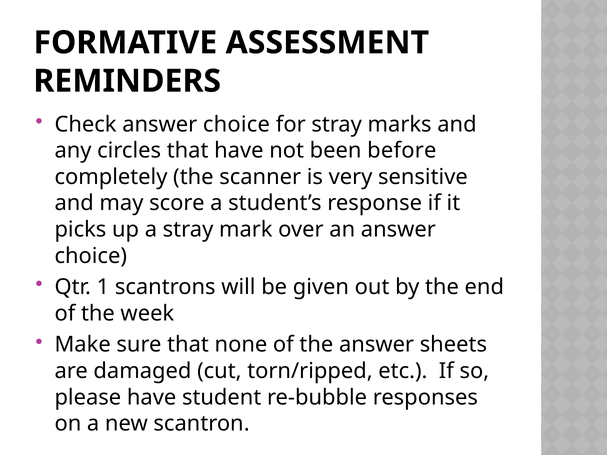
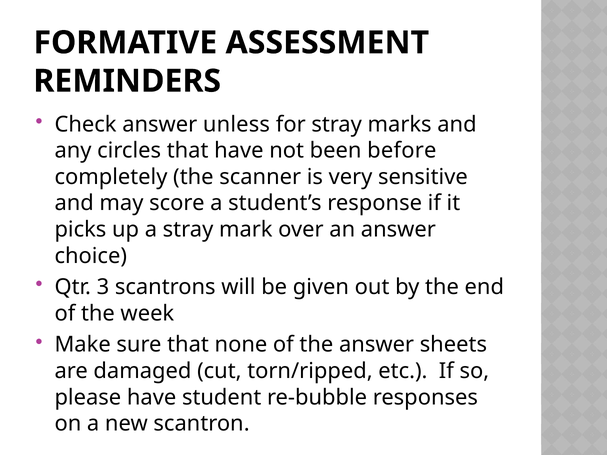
Check answer choice: choice -> unless
1: 1 -> 3
